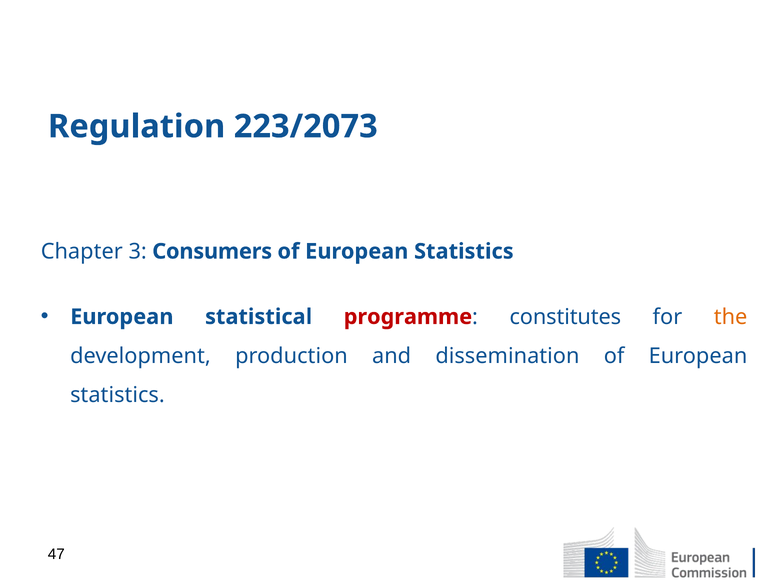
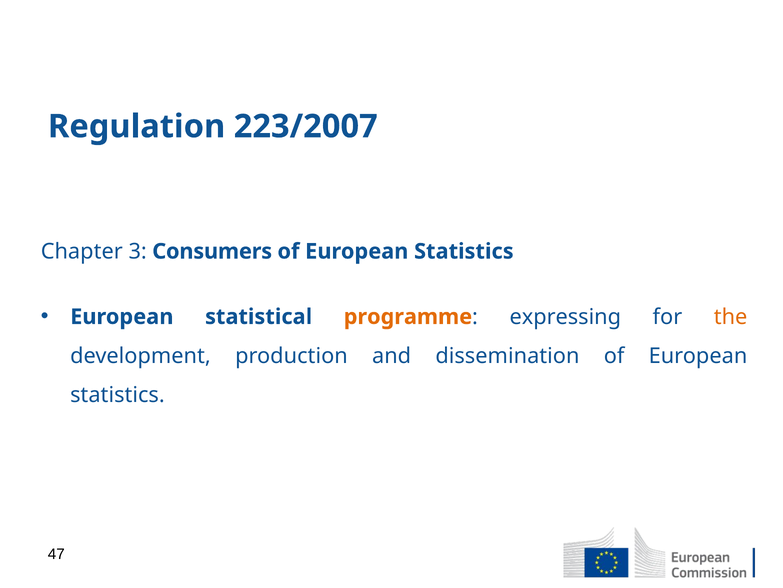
223/2073: 223/2073 -> 223/2007
programme colour: red -> orange
constitutes: constitutes -> expressing
